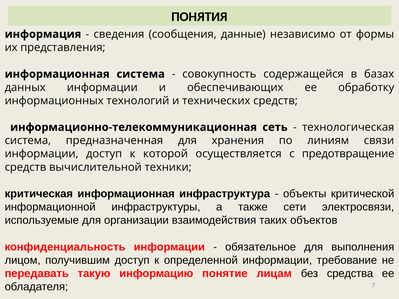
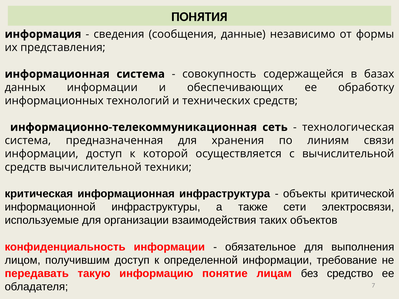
с предотвращение: предотвращение -> вычислительной
средства: средства -> средство
